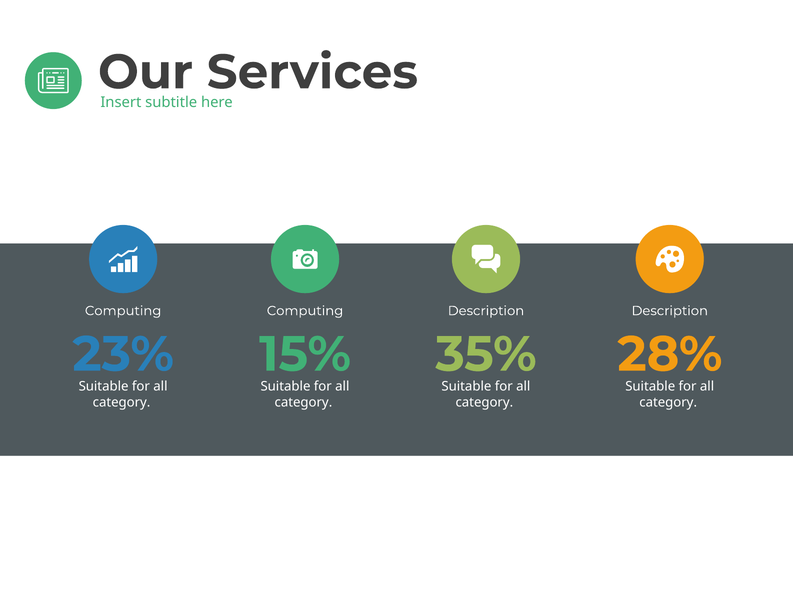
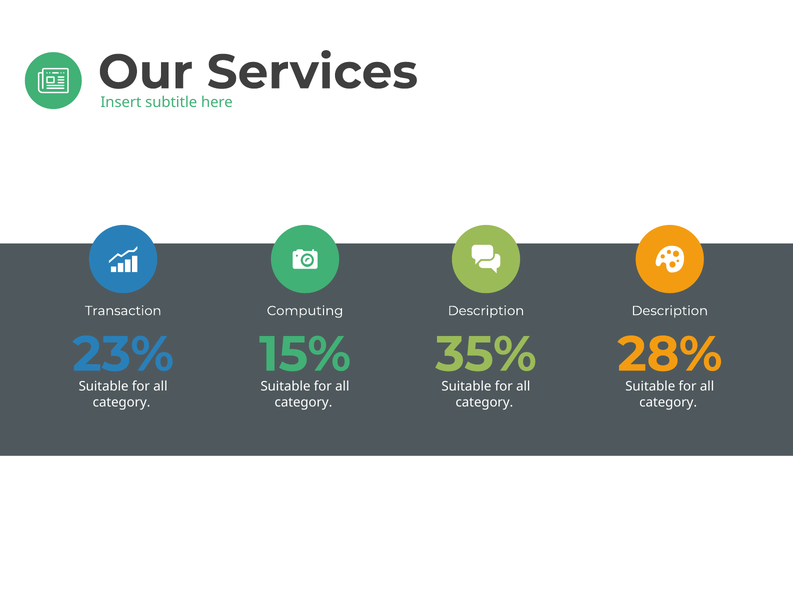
Computing at (123, 311): Computing -> Transaction
